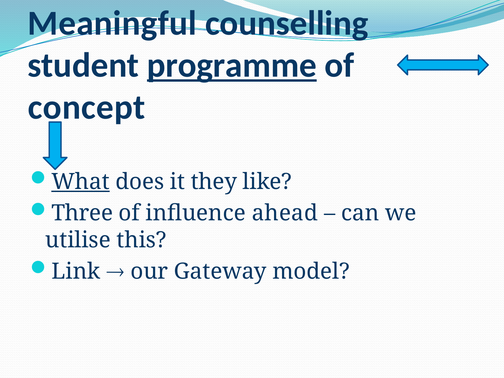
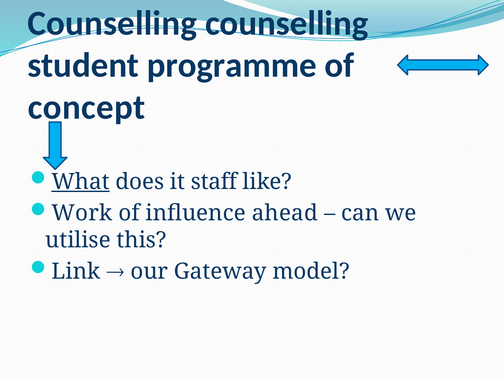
Meaningful at (112, 23): Meaningful -> Counselling
programme underline: present -> none
they: they -> staff
Three: Three -> Work
